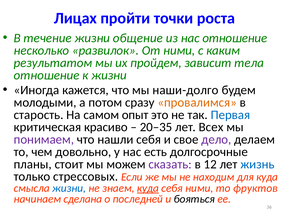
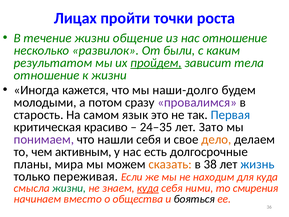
От ними: ними -> были
пройдем underline: none -> present
провалимся colour: orange -> purple
опыт: опыт -> язык
20–35: 20–35 -> 24–35
Всех: Всех -> Зато
дело colour: purple -> orange
довольно: довольно -> активным
стоит: стоит -> мира
сказать colour: purple -> orange
12: 12 -> 38
стрессовых: стрессовых -> переживая
жизни at (69, 188) colour: blue -> green
фруктов: фруктов -> смирения
сделана: сделана -> вместо
последней: последней -> общества
